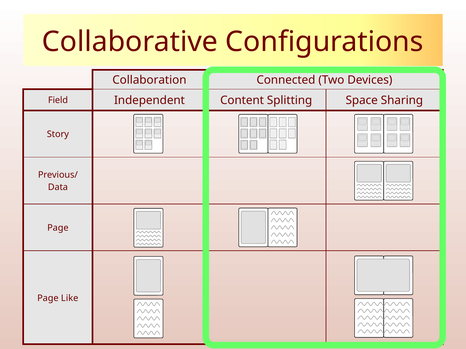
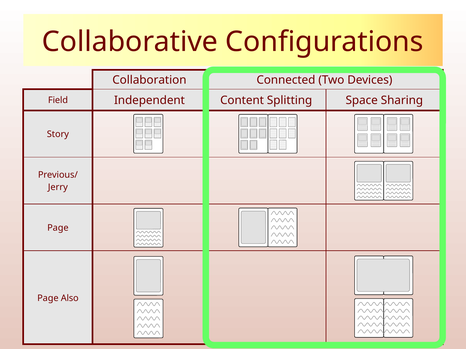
Data: Data -> Jerry
Like: Like -> Also
